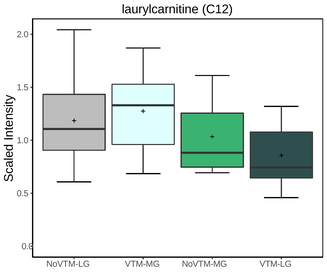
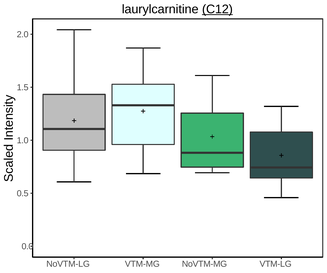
C12 underline: none -> present
